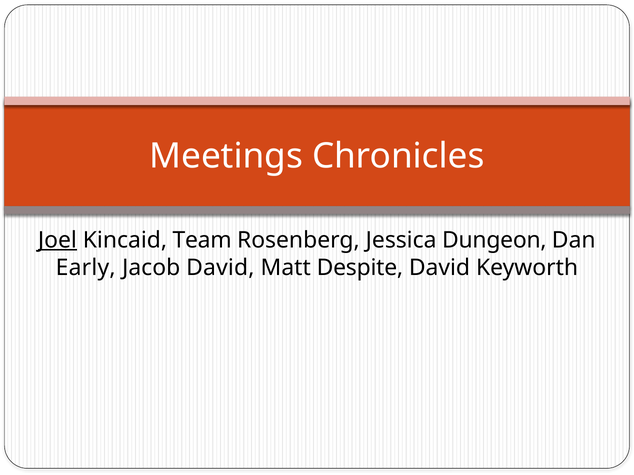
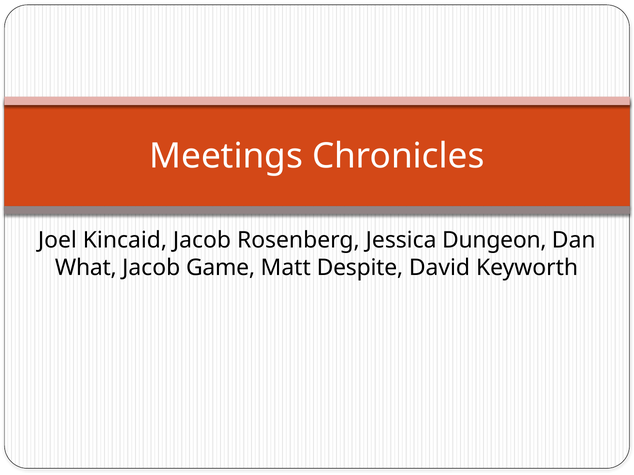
Joel underline: present -> none
Kincaid Team: Team -> Jacob
Early: Early -> What
Jacob David: David -> Game
